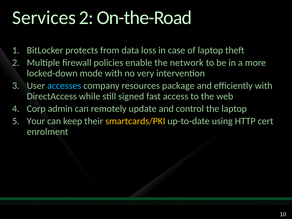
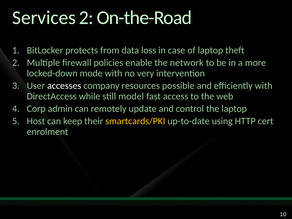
accesses colour: light blue -> white
package: package -> possible
signed: signed -> model
Your: Your -> Host
